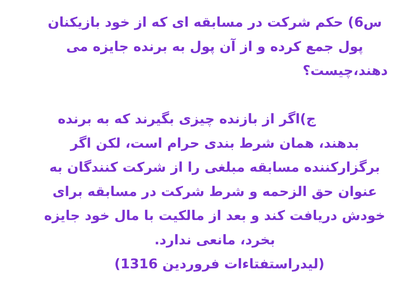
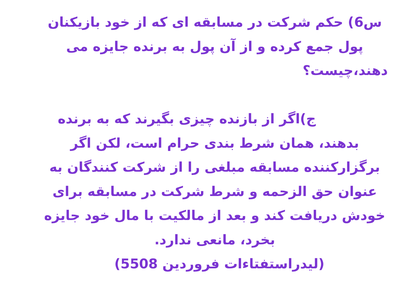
1316: 1316 -> 5508
